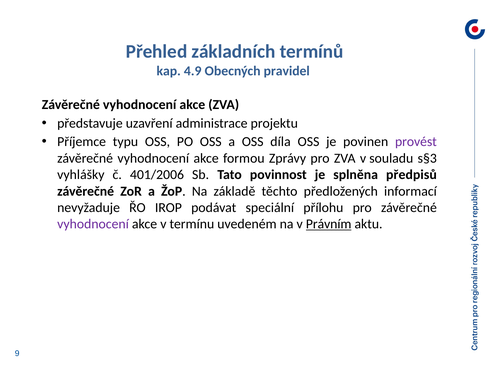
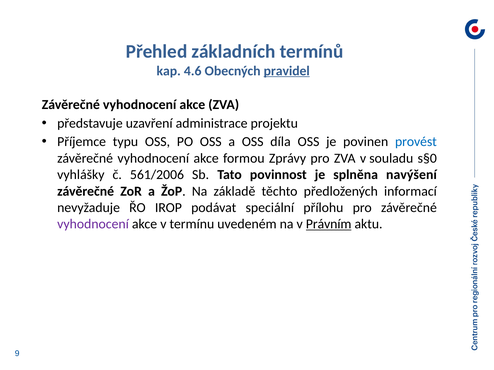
4.9: 4.9 -> 4.6
pravidel underline: none -> present
provést colour: purple -> blue
s§3: s§3 -> s§0
401/2006: 401/2006 -> 561/2006
předpisů: předpisů -> navýšení
